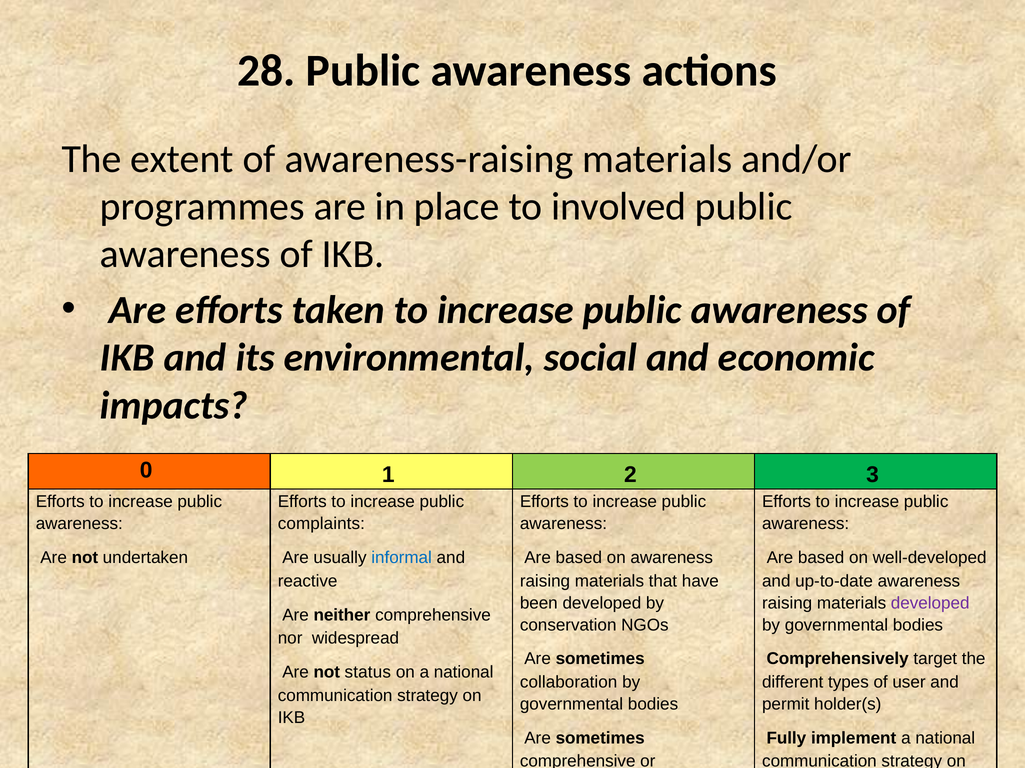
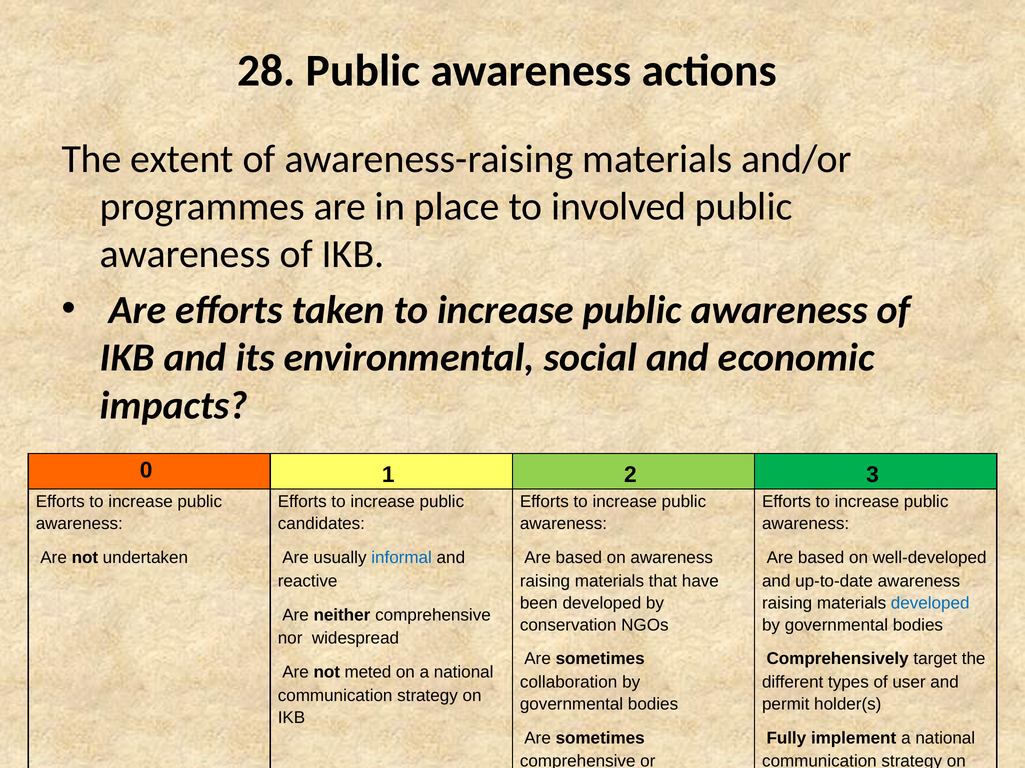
complaints: complaints -> candidates
developed at (930, 604) colour: purple -> blue
status: status -> meted
